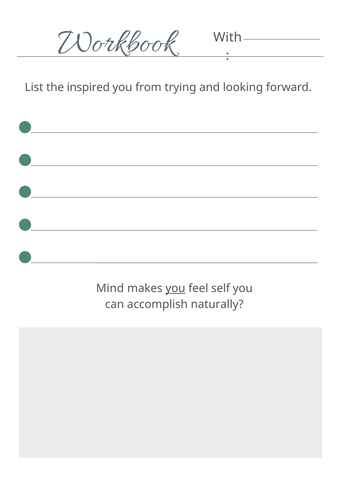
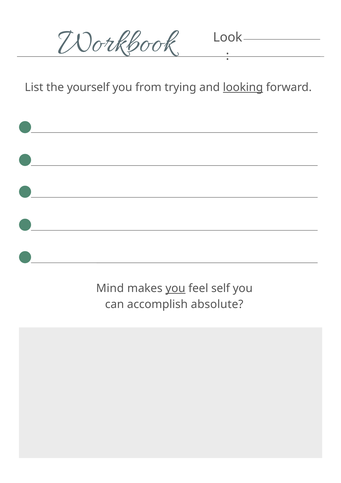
With: With -> Look
inspired: inspired -> yourself
looking underline: none -> present
naturally: naturally -> absolute
